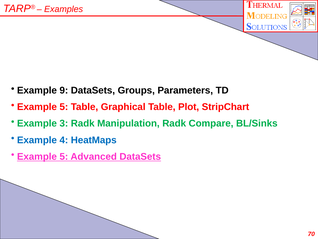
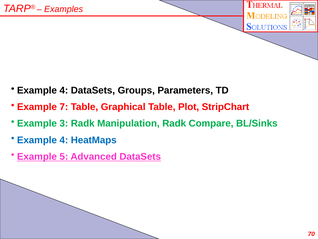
9 at (64, 90): 9 -> 4
5 at (64, 107): 5 -> 7
